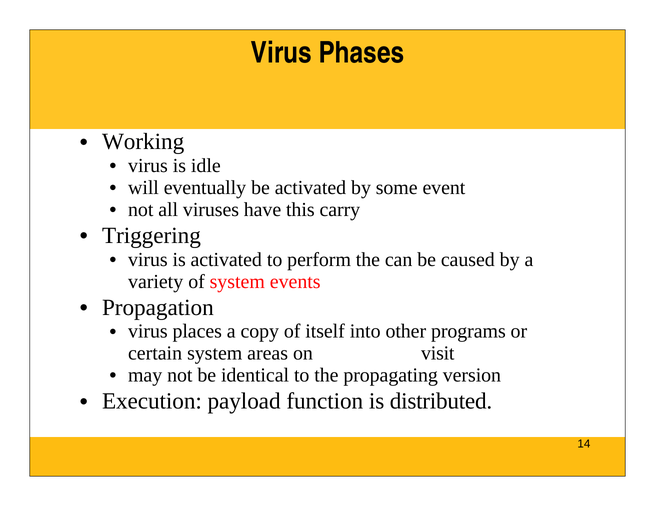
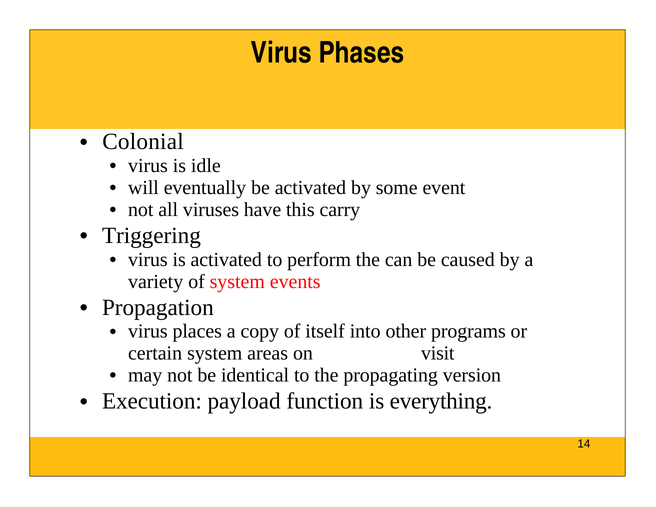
Working: Working -> Colonial
distributed: distributed -> everything
